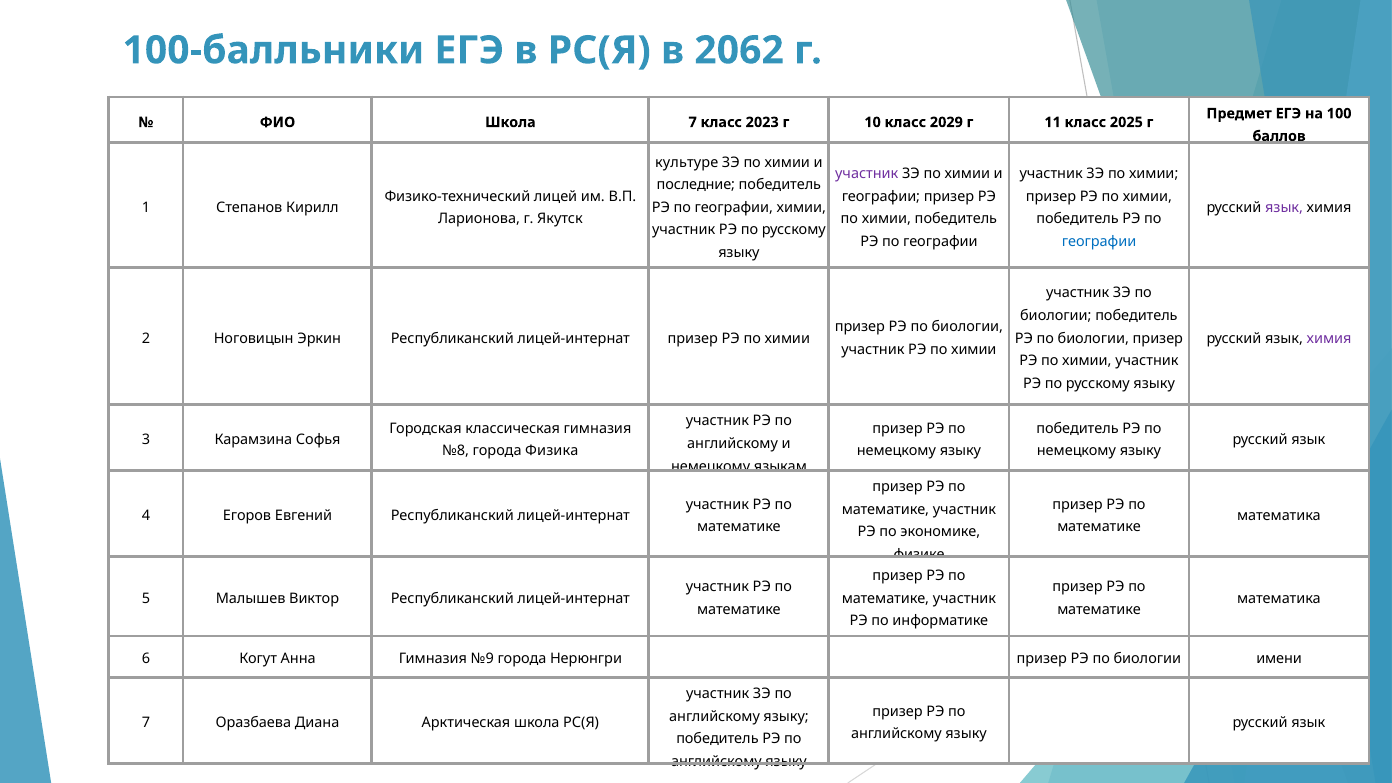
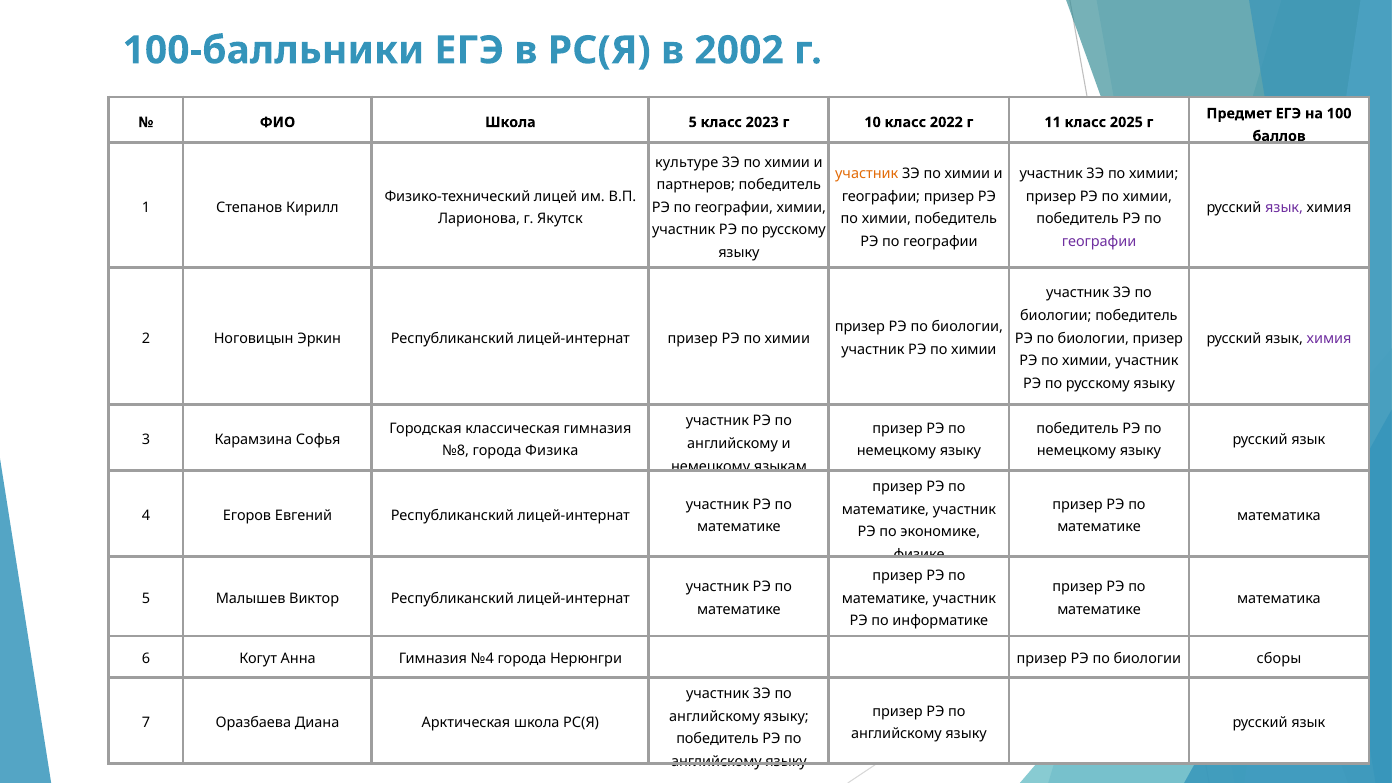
2062: 2062 -> 2002
Школа 7: 7 -> 5
2029: 2029 -> 2022
участник at (867, 174) colour: purple -> orange
последние: последние -> партнеров
географии at (1099, 241) colour: blue -> purple
№9: №9 -> №4
имени: имени -> сборы
